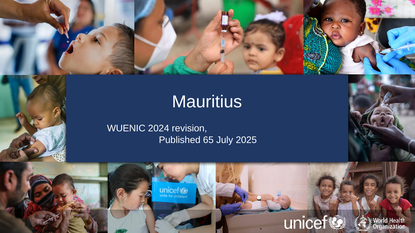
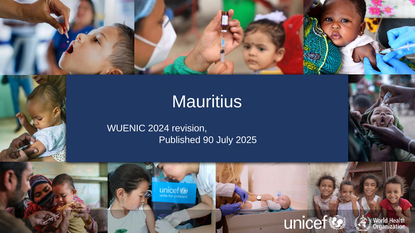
65: 65 -> 90
